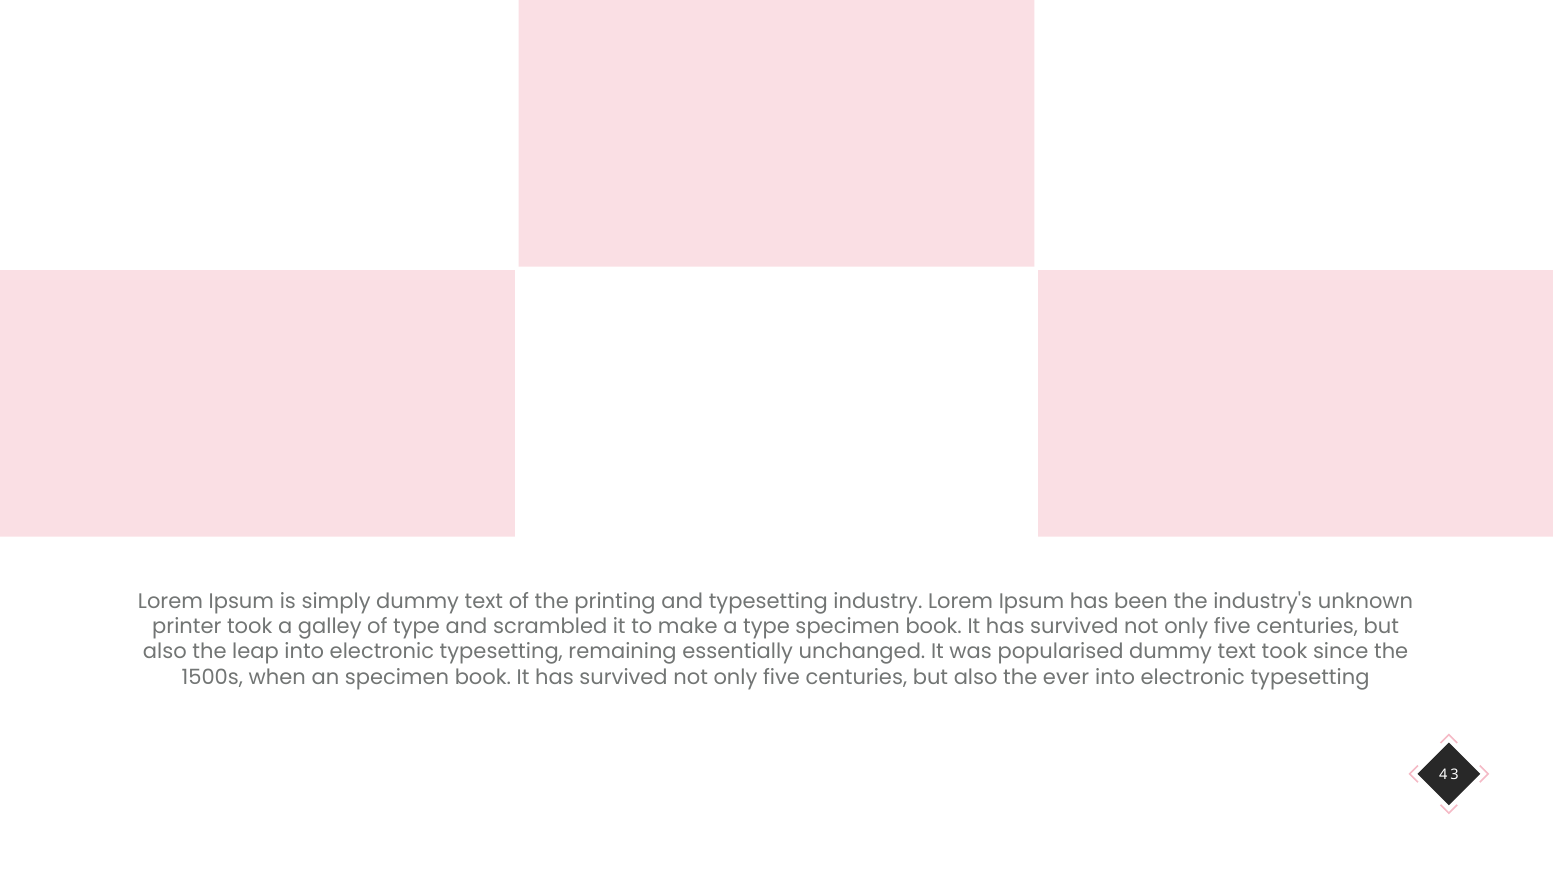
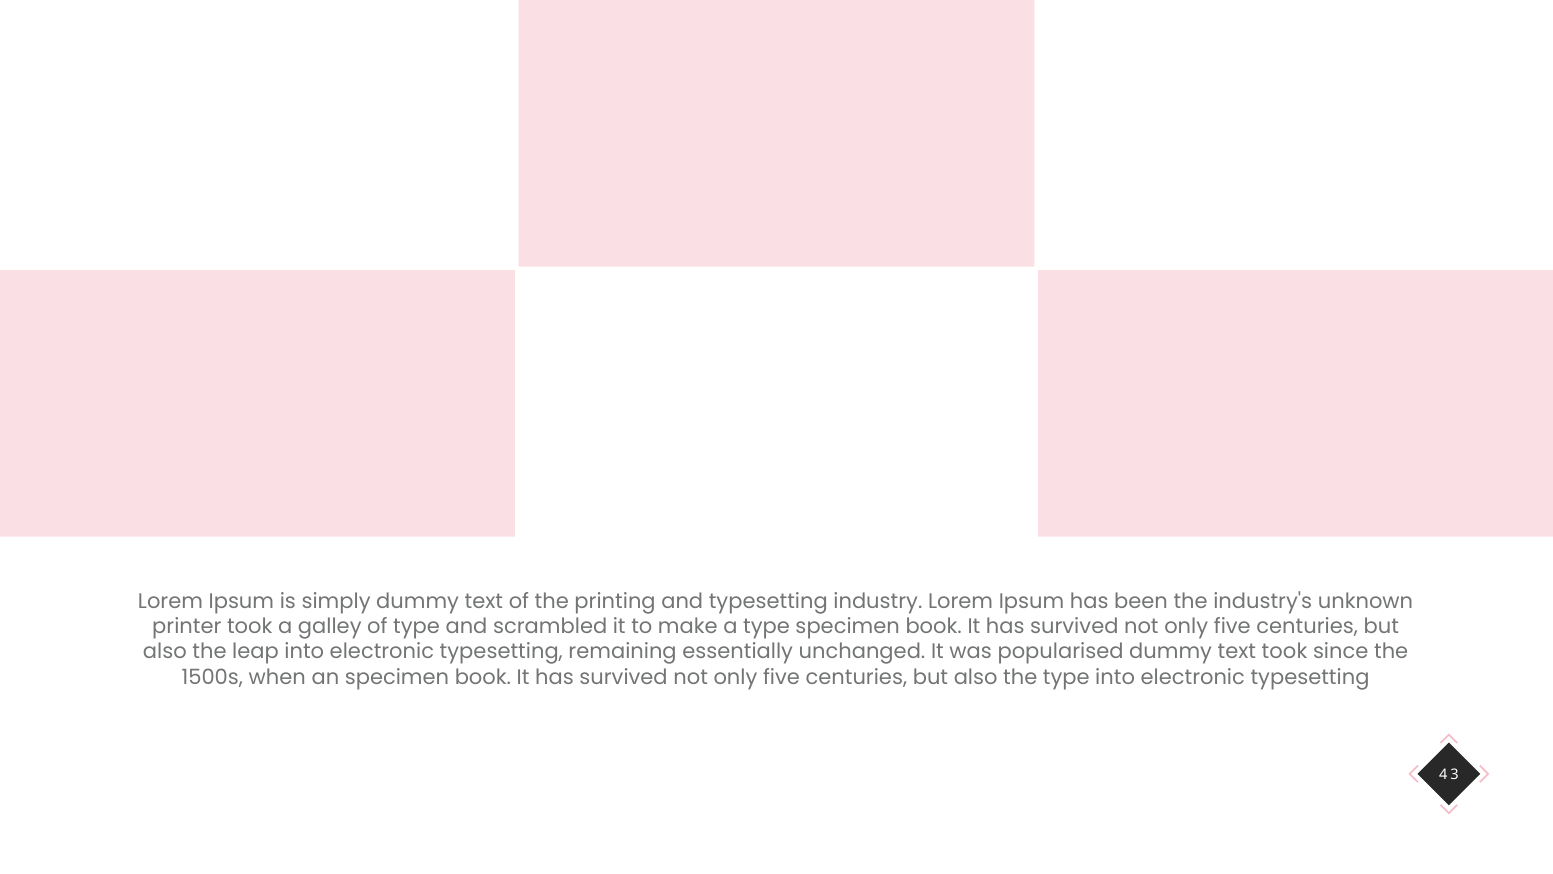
the ever: ever -> type
